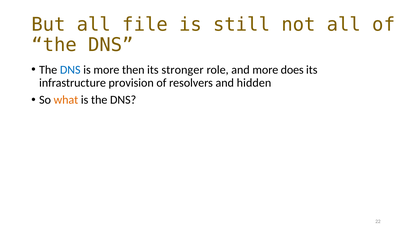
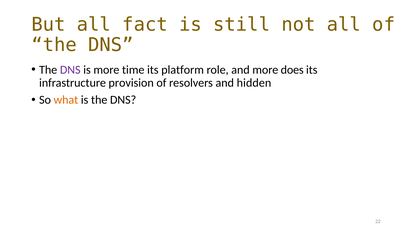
file: file -> fact
DNS at (70, 70) colour: blue -> purple
then: then -> time
stronger: stronger -> platform
